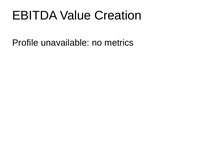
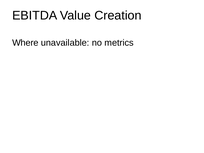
Profile: Profile -> Where
